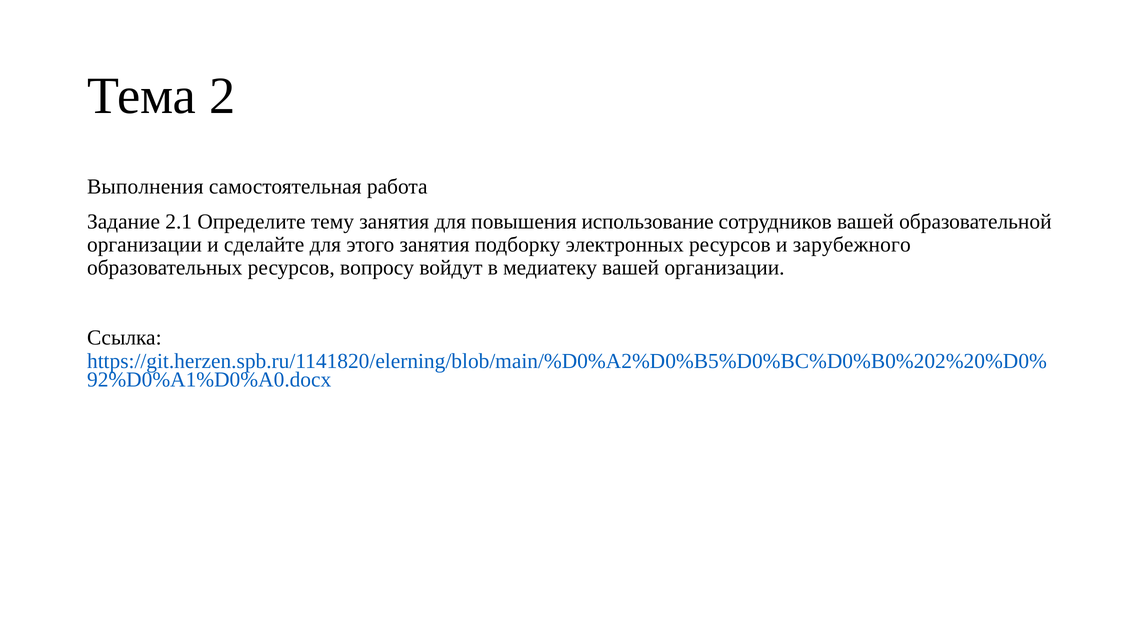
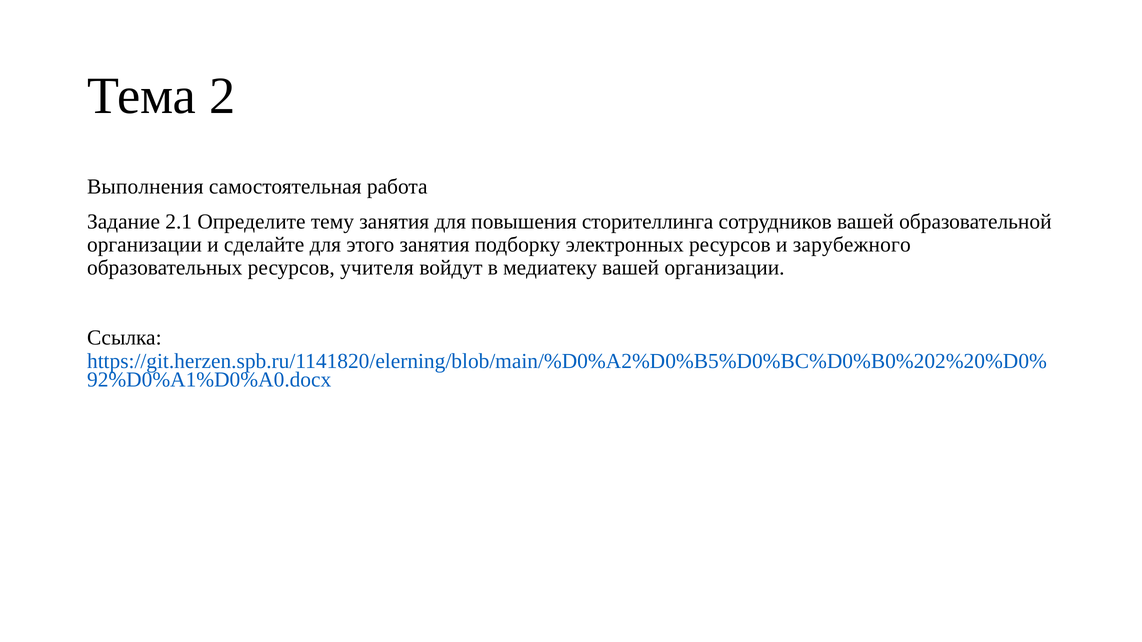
использование: использование -> сторителлинга
вопросу: вопросу -> учителя
